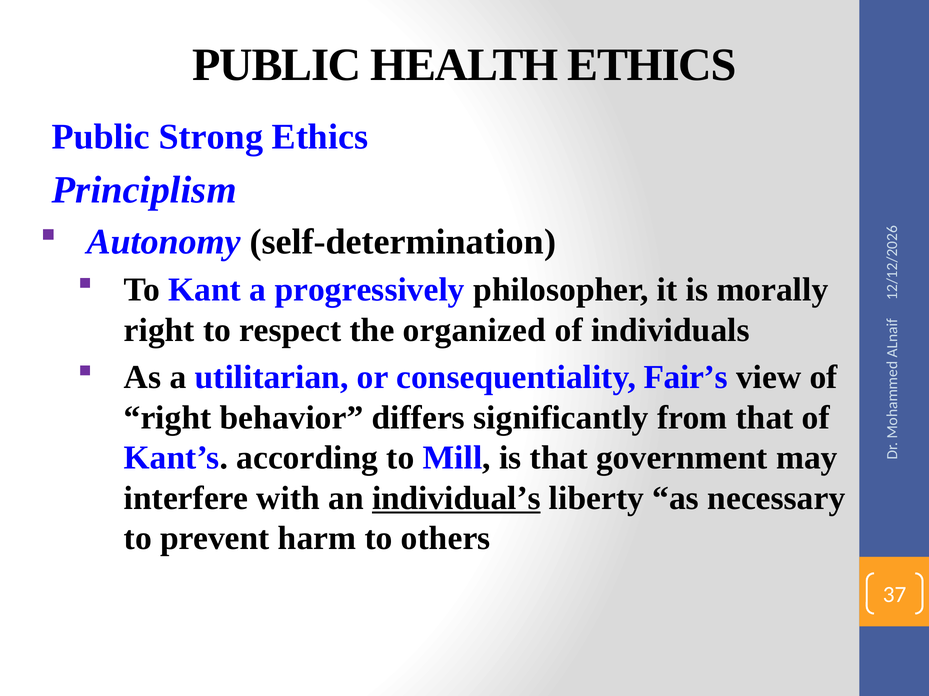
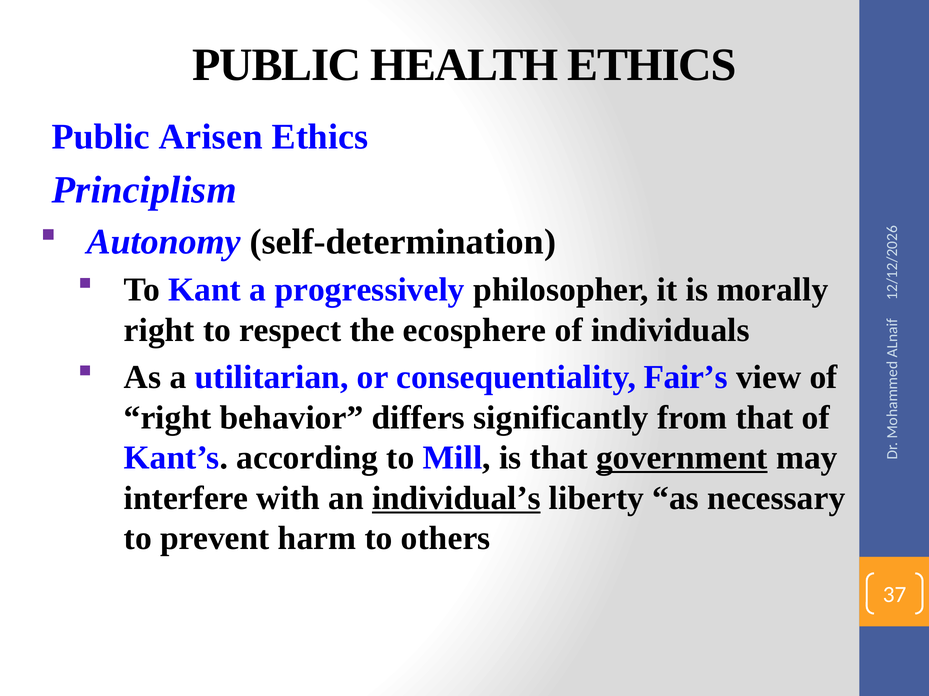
Strong: Strong -> Arisen
organized: organized -> ecosphere
government underline: none -> present
